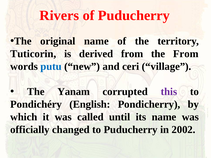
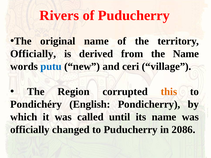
Tuticorin at (33, 54): Tuticorin -> Officially
the From: From -> Name
Yanam: Yanam -> Region
this colour: purple -> orange
2002: 2002 -> 2086
